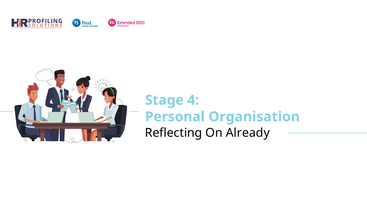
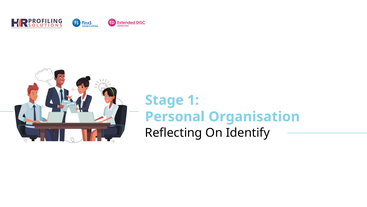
4: 4 -> 1
Already: Already -> Identify
